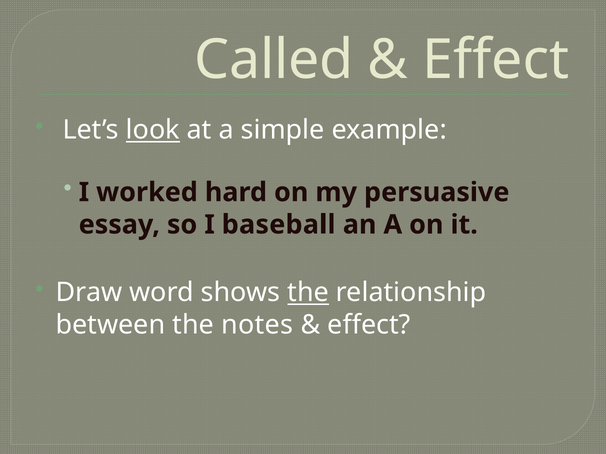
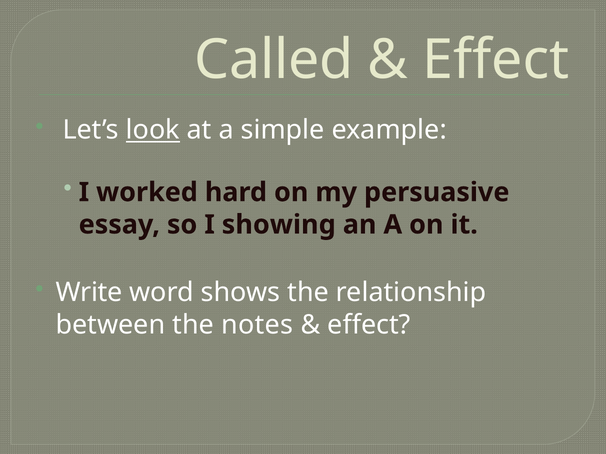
baseball: baseball -> showing
Draw: Draw -> Write
the at (308, 293) underline: present -> none
